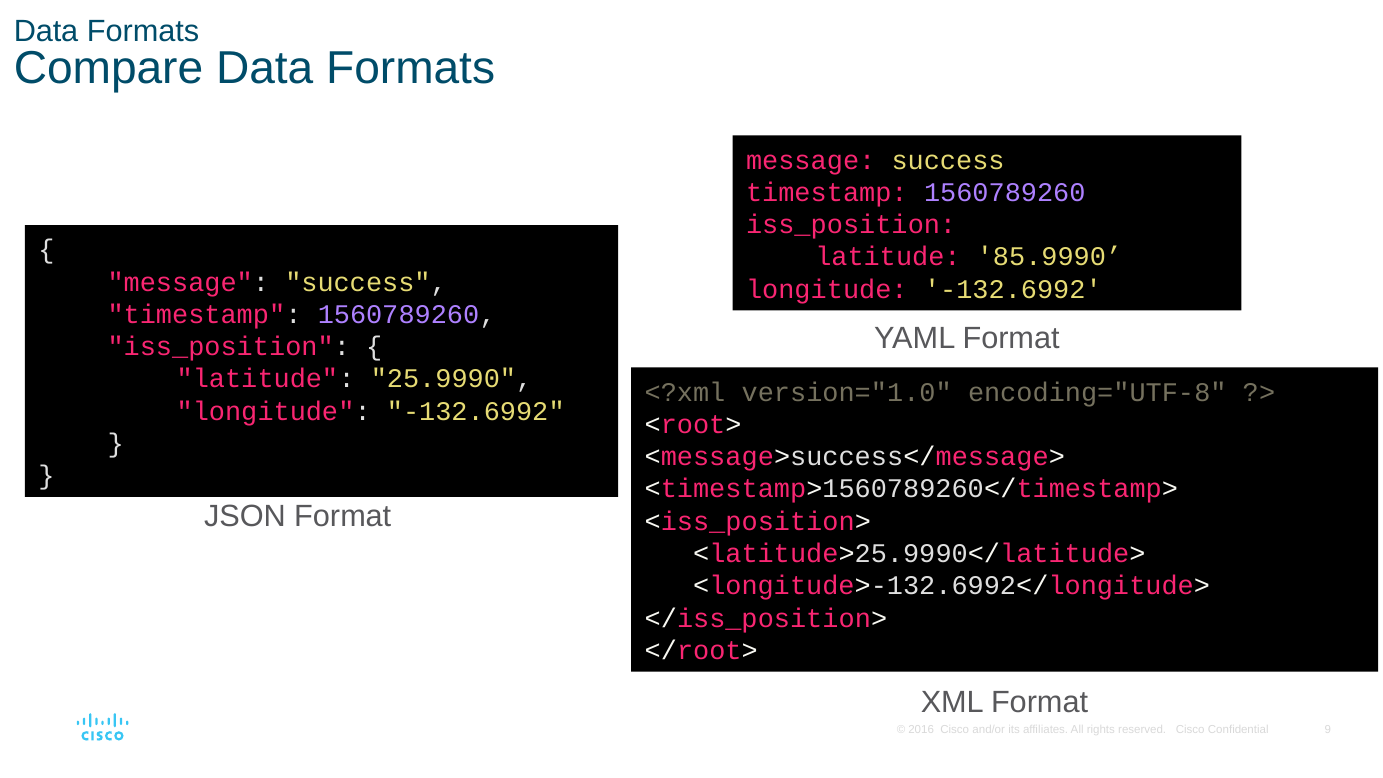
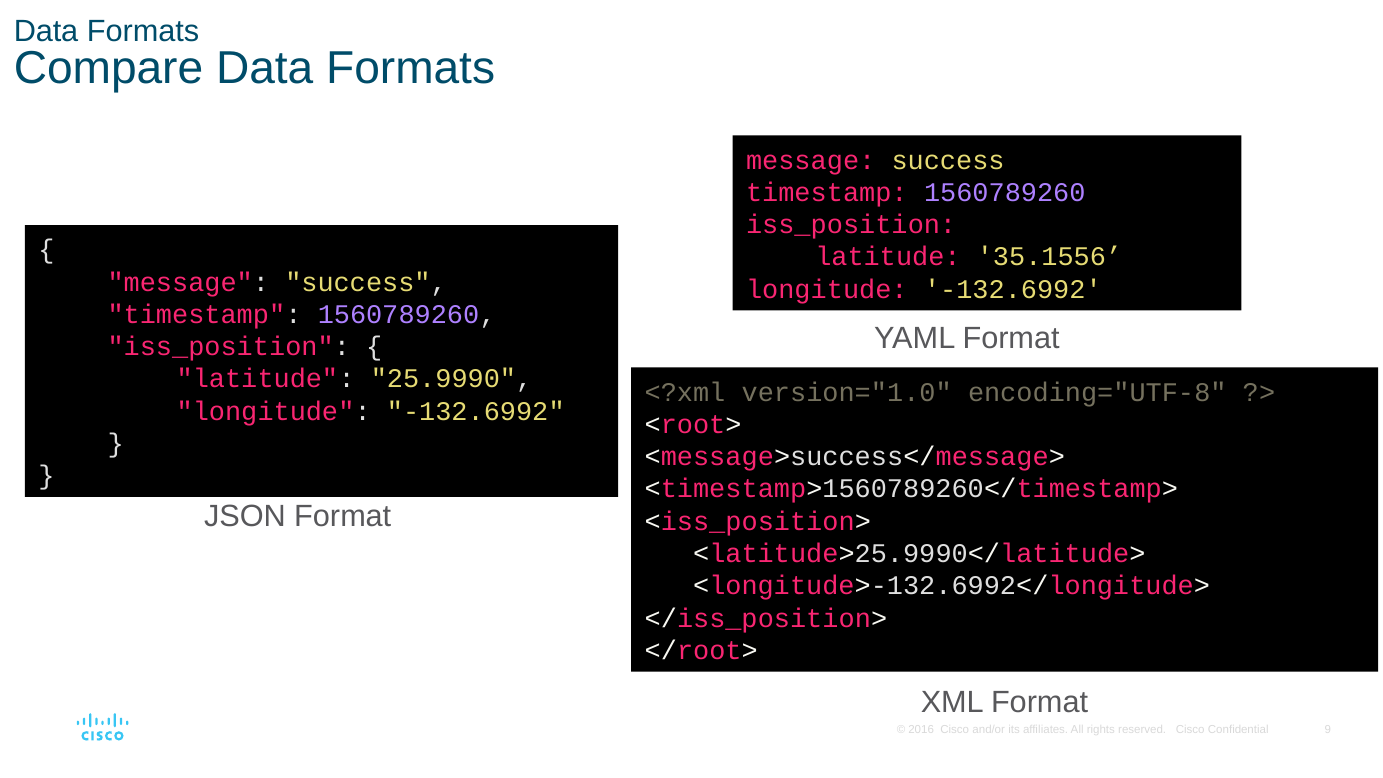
85.9990: 85.9990 -> 35.1556
